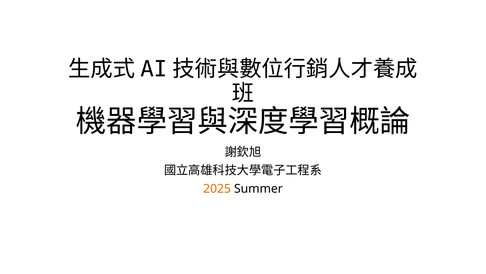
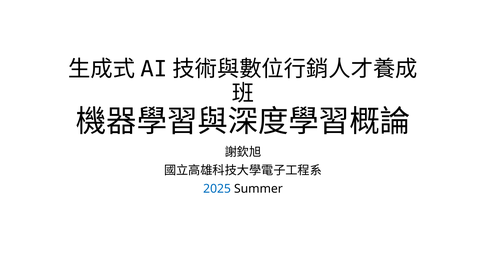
2025 colour: orange -> blue
